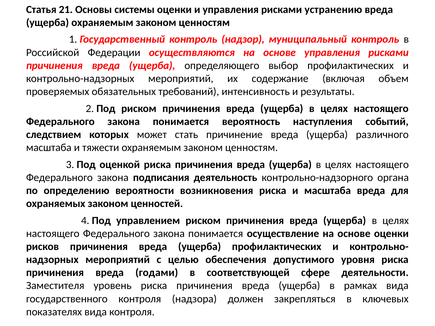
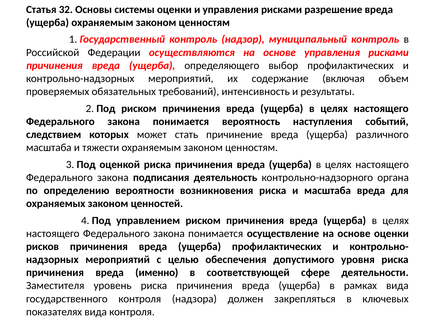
21: 21 -> 32
устранению: устранению -> разрешение
годами: годами -> именно
